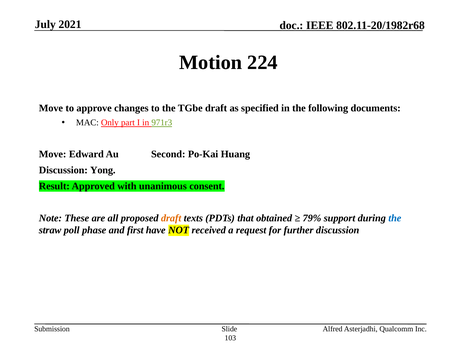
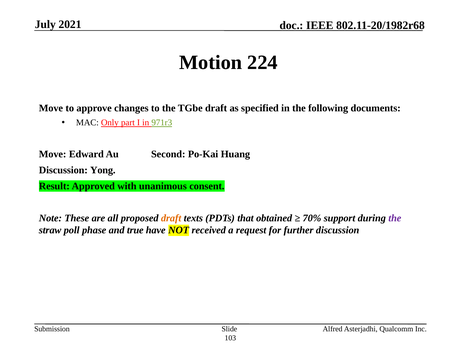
79%: 79% -> 70%
the at (395, 218) colour: blue -> purple
first: first -> true
